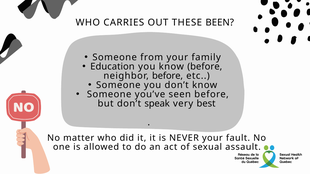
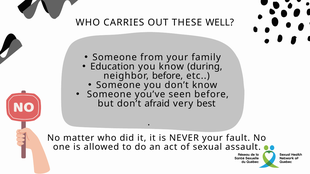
BEEN: BEEN -> WELL
know before: before -> during
speak: speak -> afraid
